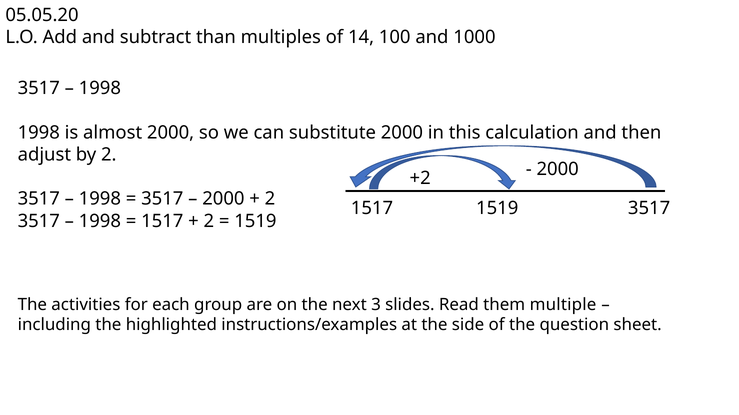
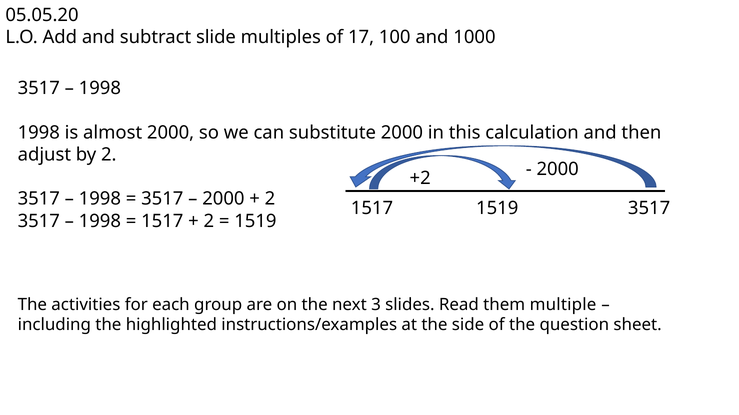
than: than -> slide
14: 14 -> 17
